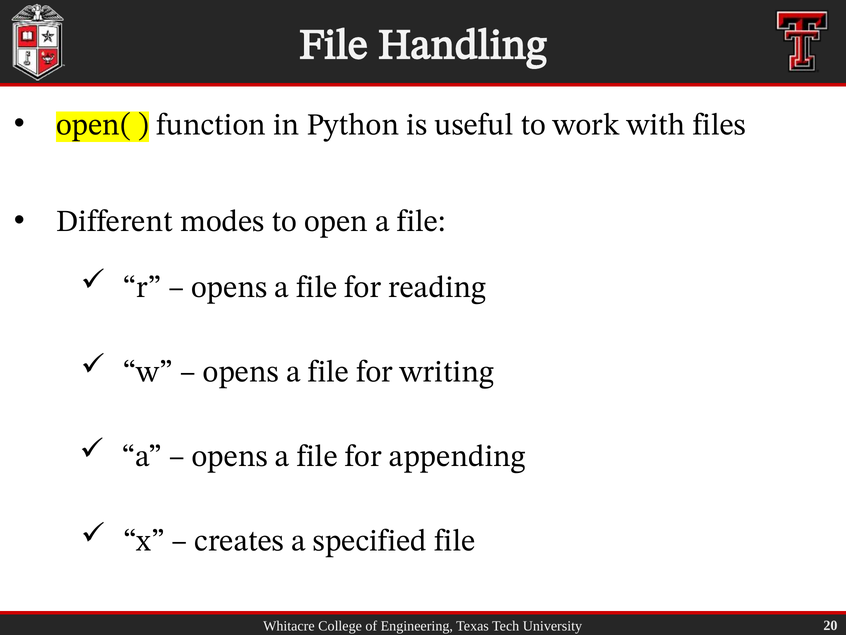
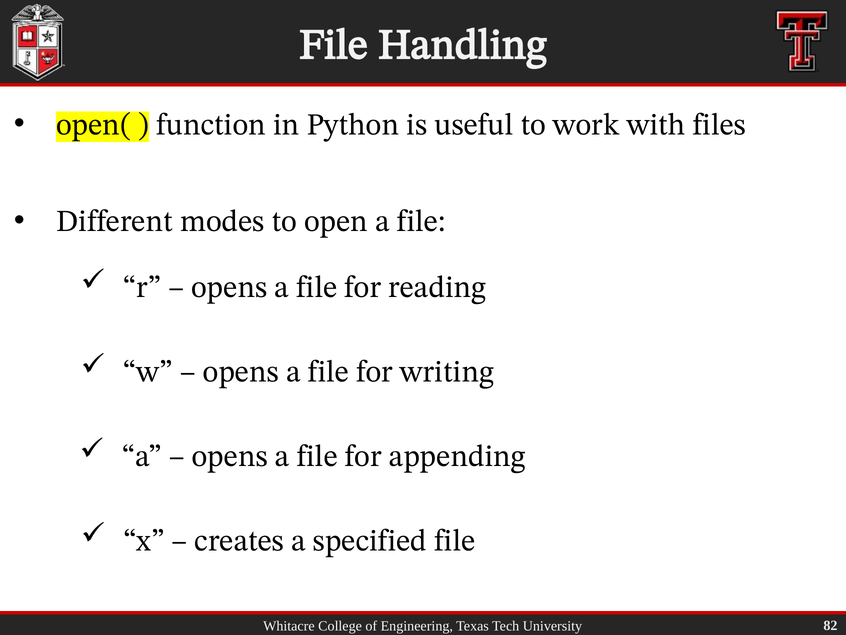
20: 20 -> 82
